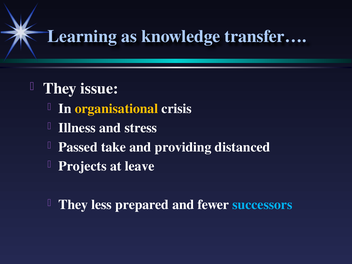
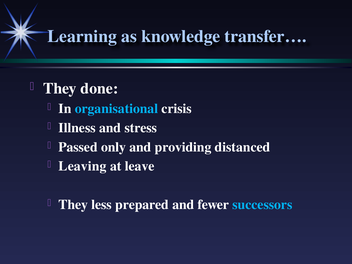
issue: issue -> done
organisational colour: yellow -> light blue
take: take -> only
Projects: Projects -> Leaving
